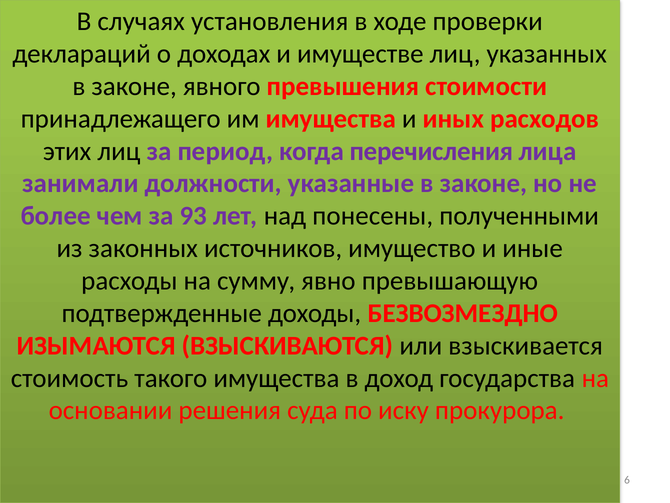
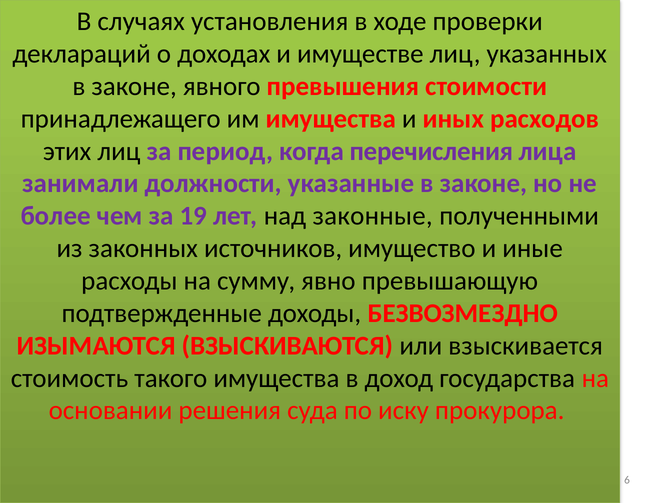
93: 93 -> 19
понесены: понесены -> законные
